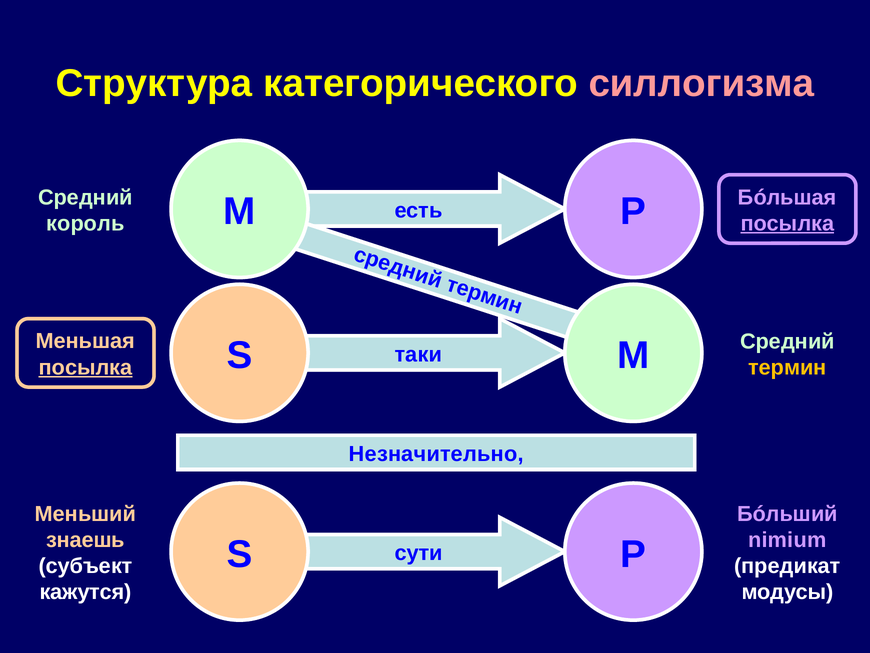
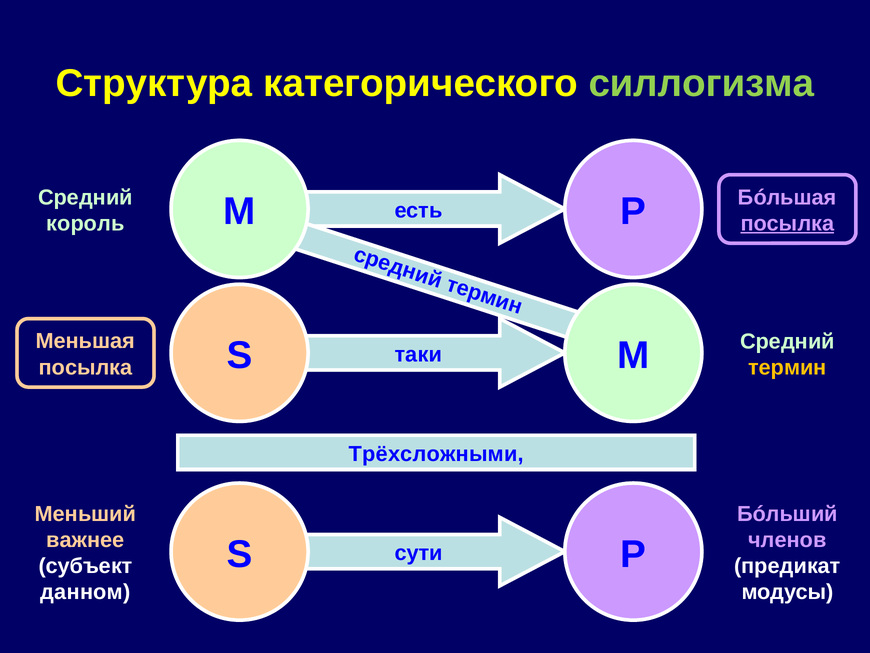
силлогизма colour: pink -> light green
посылка at (86, 367) underline: present -> none
Незначительно: Незначительно -> Трёхсложными
знаешь: знаешь -> важнее
nimium: nimium -> членов
кажутся: кажутся -> данном
